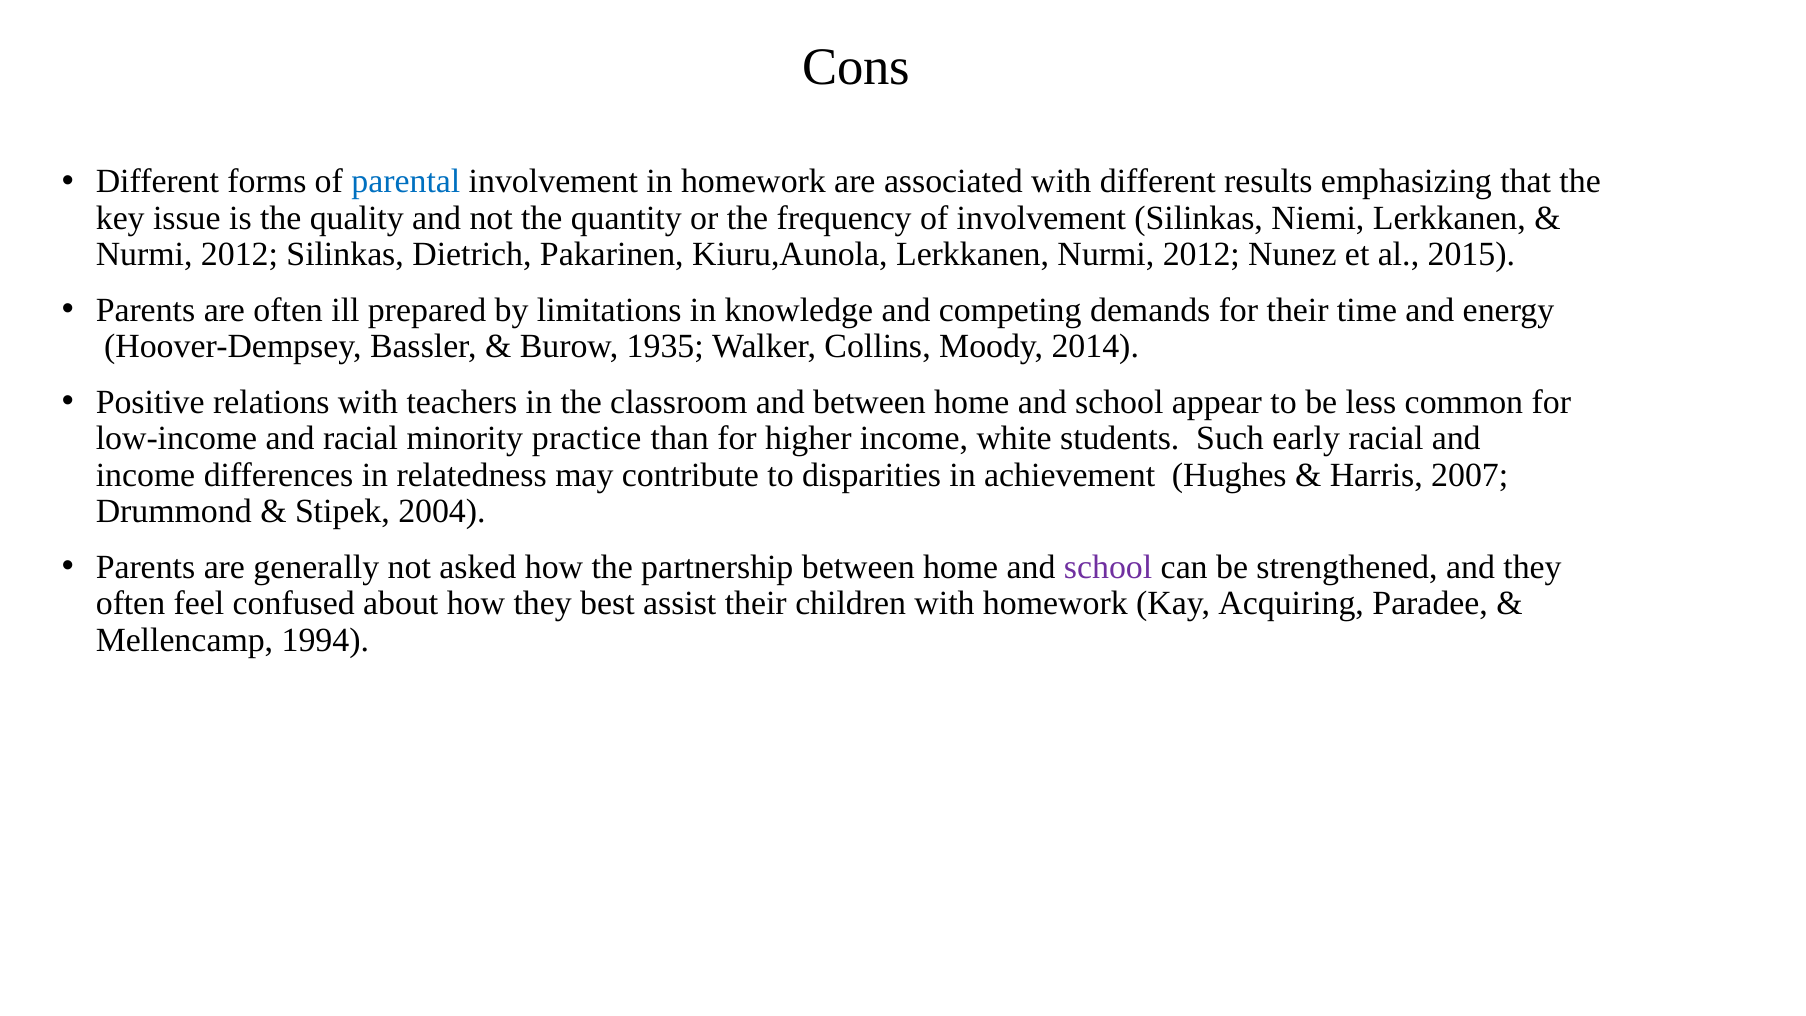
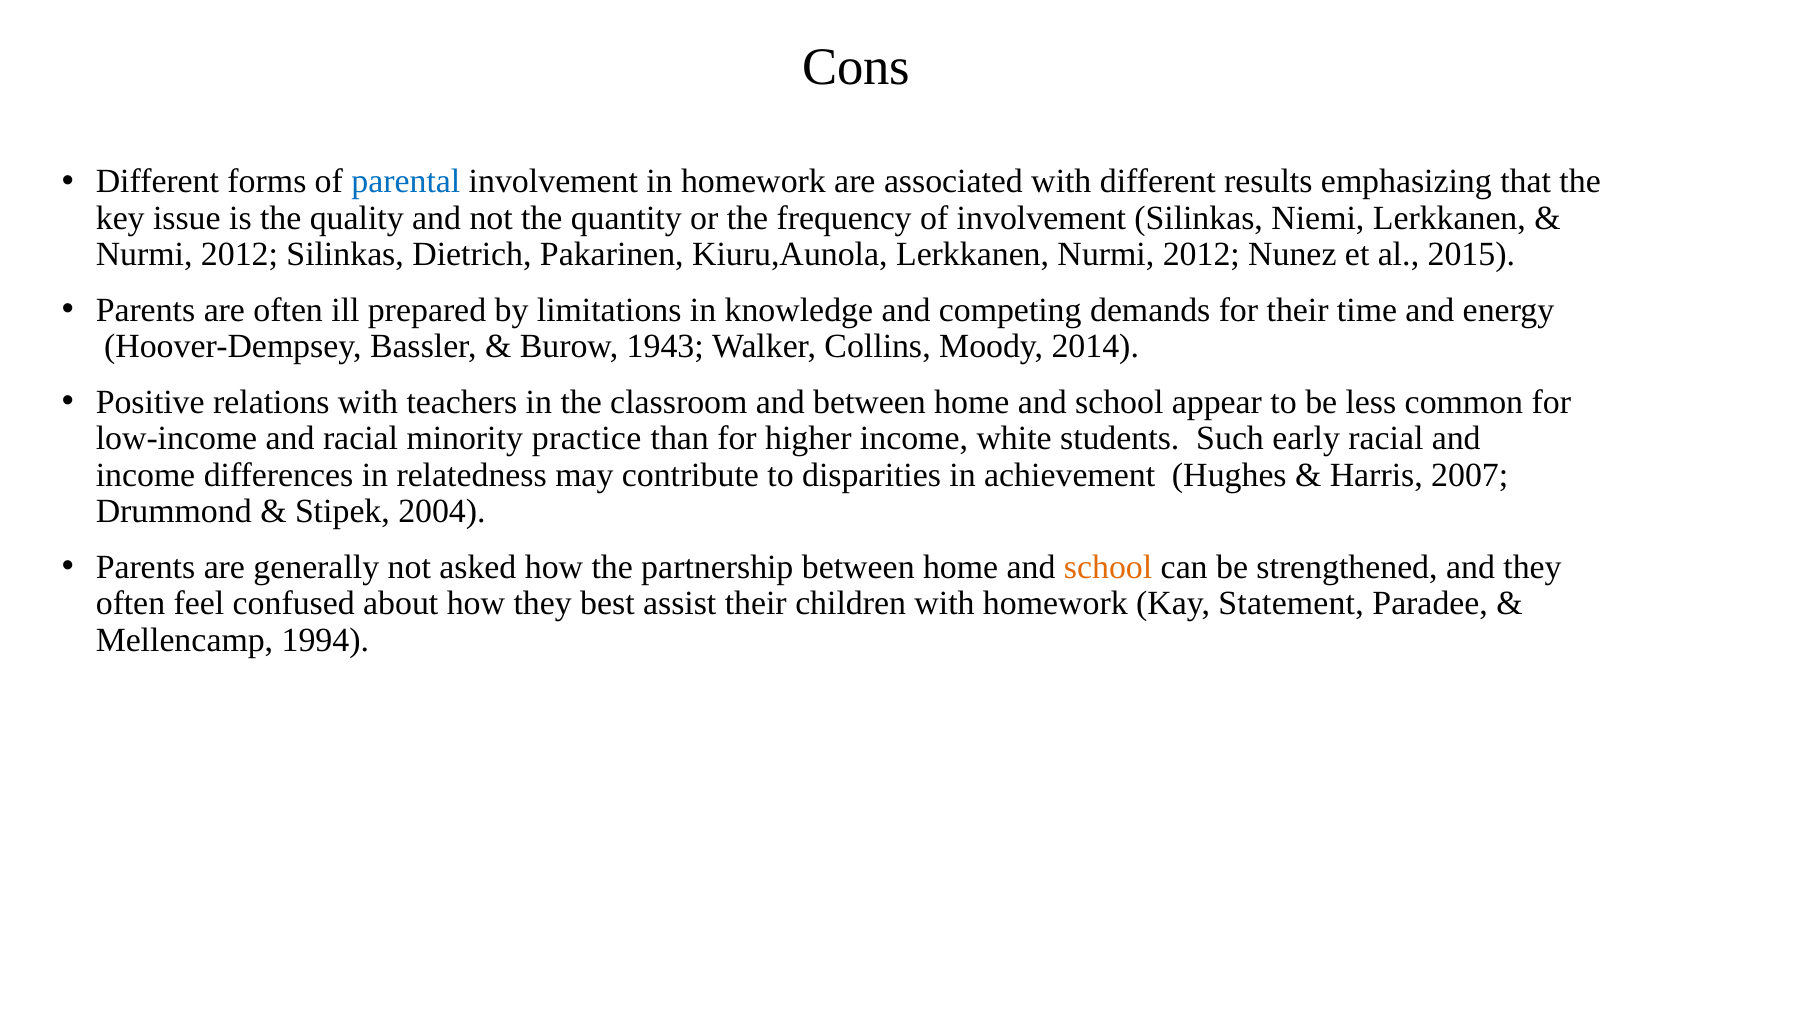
1935: 1935 -> 1943
school at (1108, 567) colour: purple -> orange
Acquiring: Acquiring -> Statement
